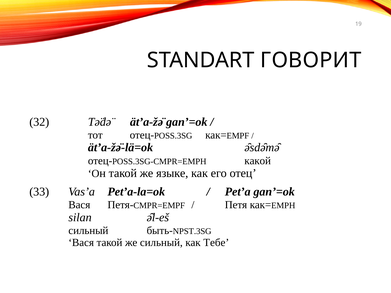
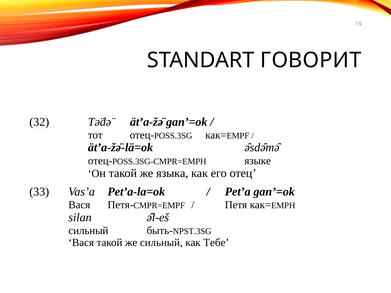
какой: какой -> языке
языке: языке -> языка
